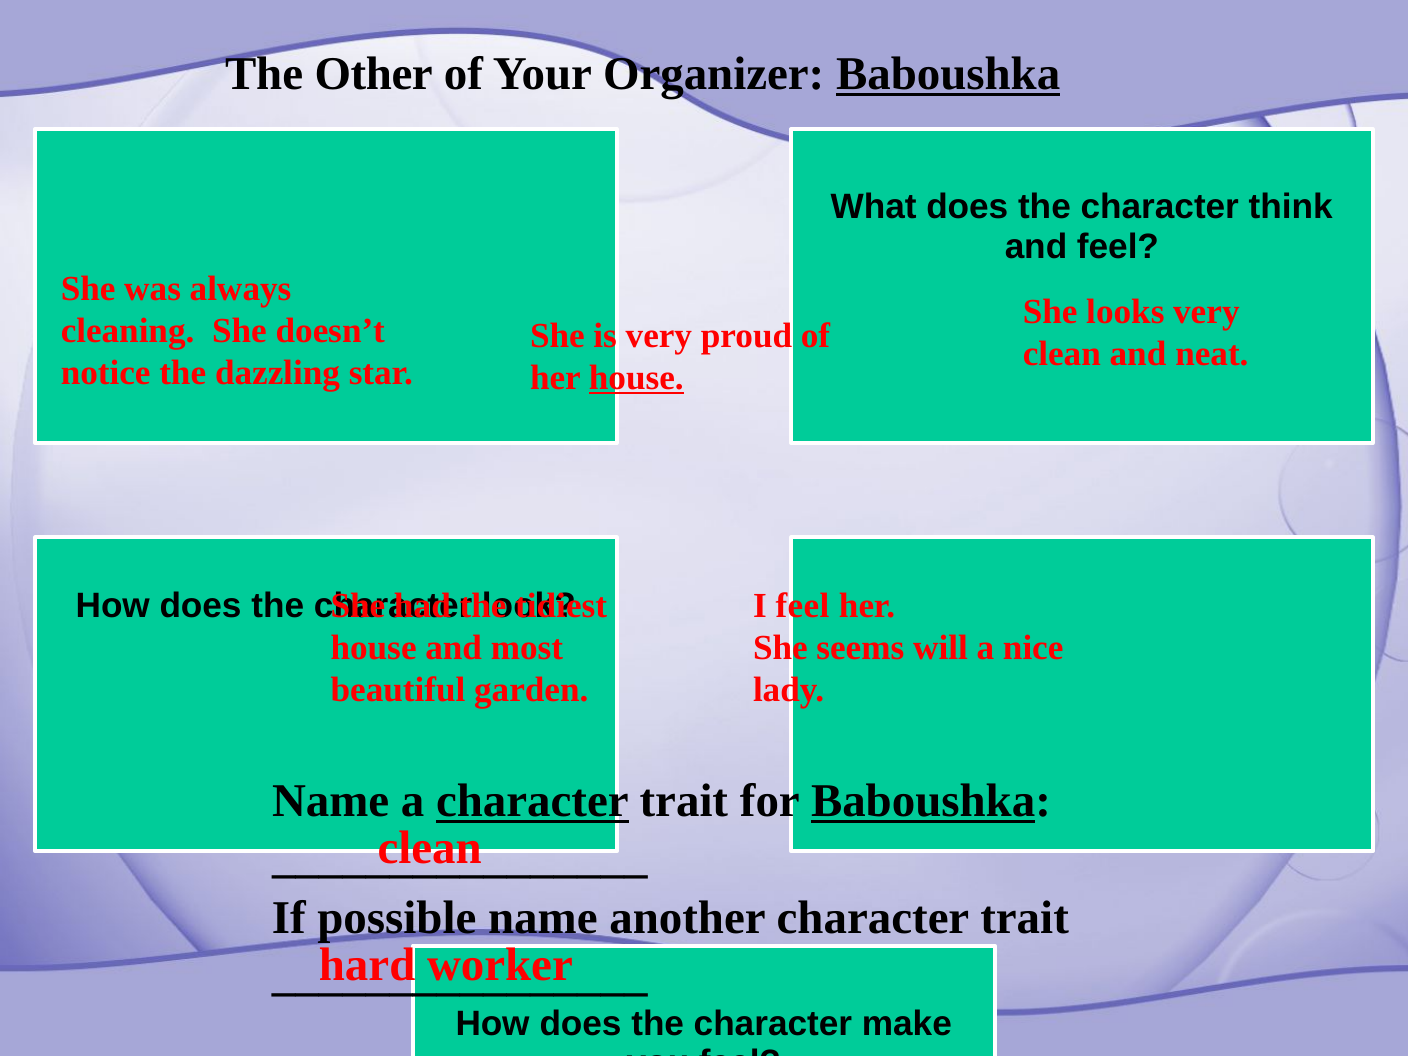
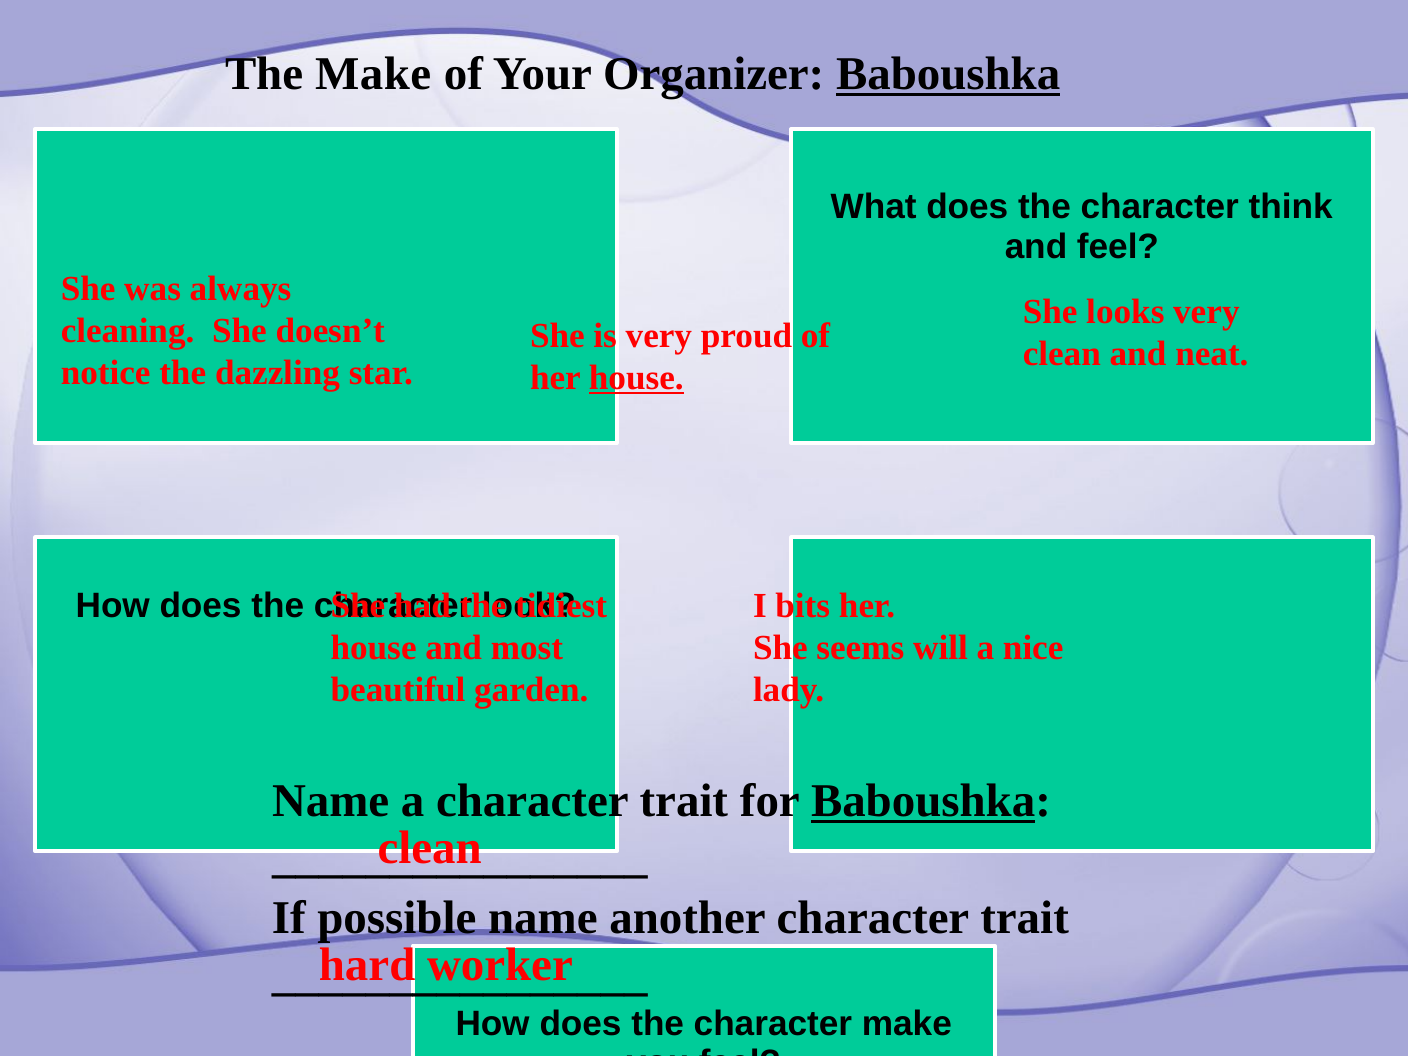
The Other: Other -> Make
I feel: feel -> bits
character at (532, 801) underline: present -> none
